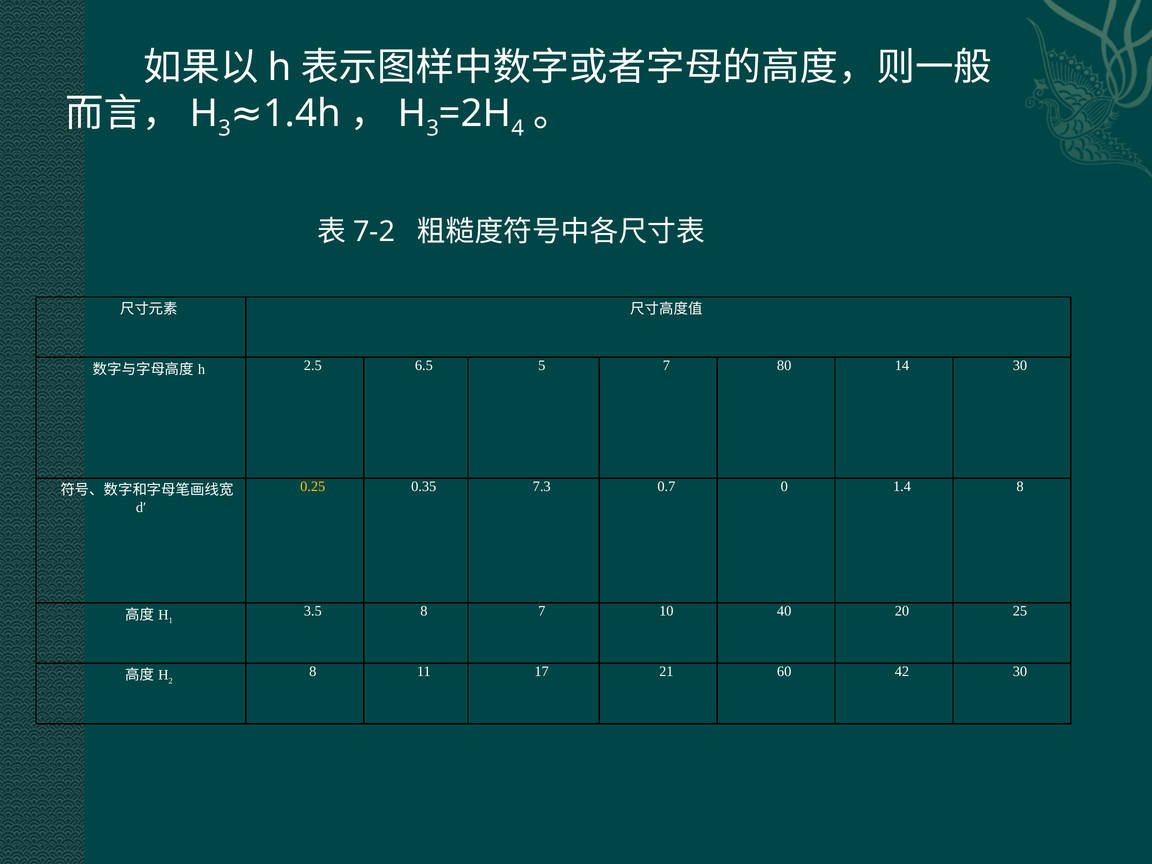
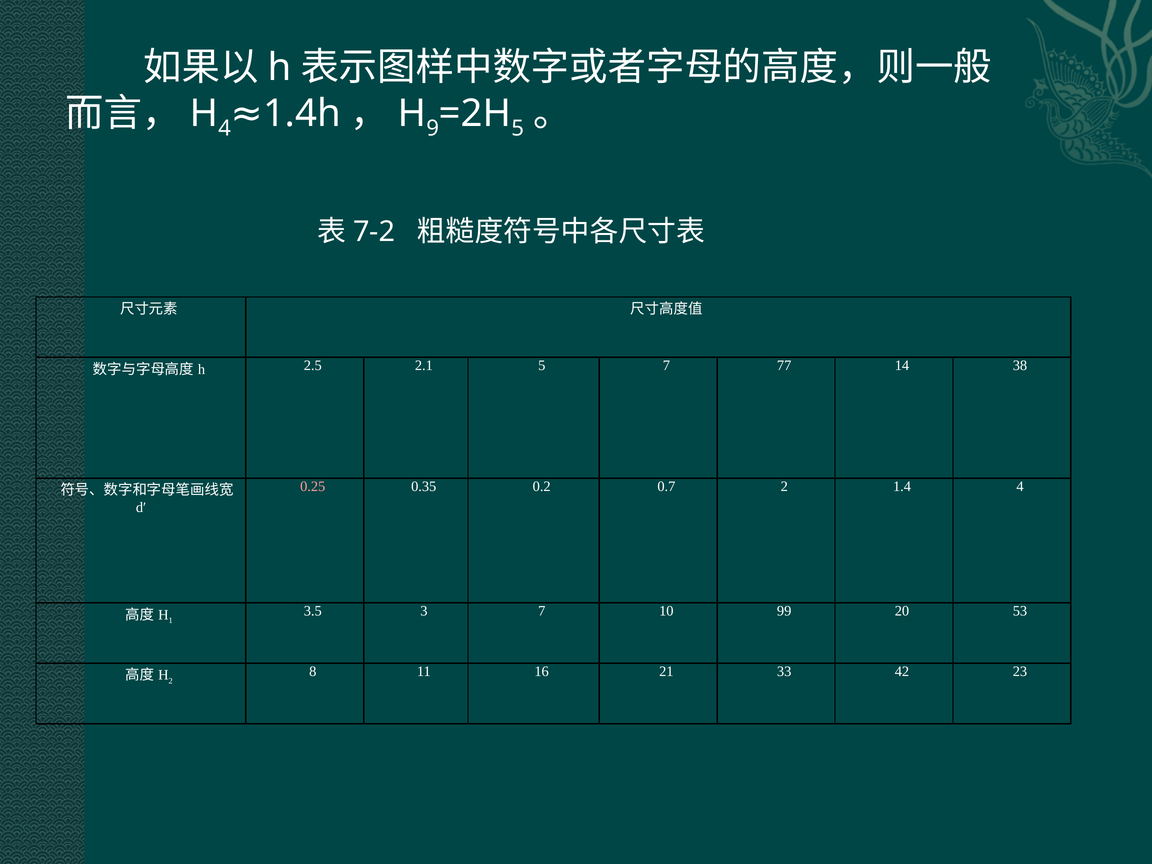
3 at (433, 128): 3 -> 9
4 at (518, 128): 4 -> 5
3 at (225, 128): 3 -> 4
6.5: 6.5 -> 2.1
80: 80 -> 77
14 30: 30 -> 38
0.25 colour: yellow -> pink
7.3: 7.3 -> 0.2
0.7 0: 0 -> 2
1.4 8: 8 -> 4
3.5 8: 8 -> 3
40: 40 -> 99
25: 25 -> 53
17: 17 -> 16
60: 60 -> 33
42 30: 30 -> 23
